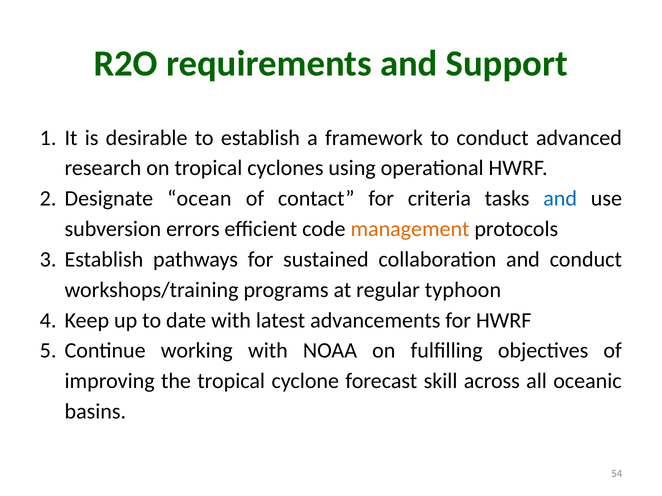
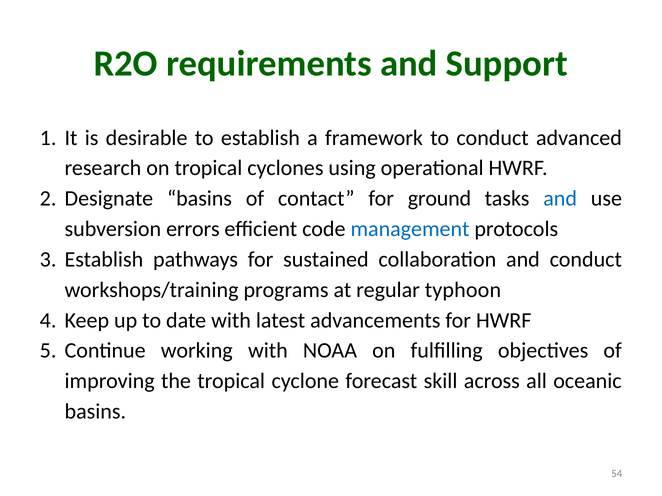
Designate ocean: ocean -> basins
criteria: criteria -> ground
management colour: orange -> blue
